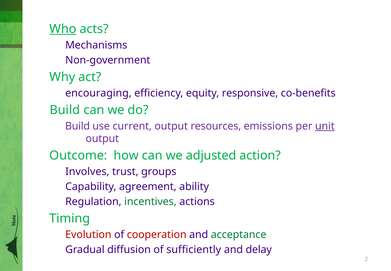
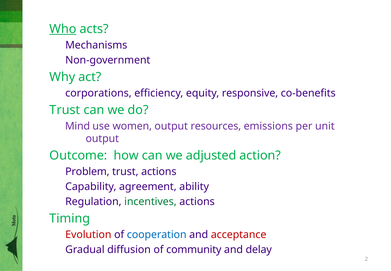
encouraging: encouraging -> corporations
Build at (65, 110): Build -> Trust
Build at (78, 126): Build -> Mind
current: current -> women
unit underline: present -> none
Involves: Involves -> Problem
trust groups: groups -> actions
cooperation colour: red -> blue
acceptance colour: green -> red
sufficiently: sufficiently -> community
